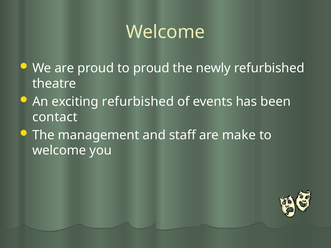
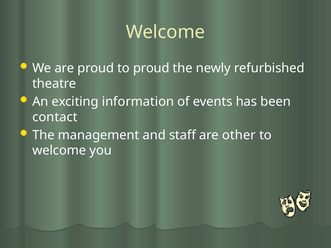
exciting refurbished: refurbished -> information
make: make -> other
